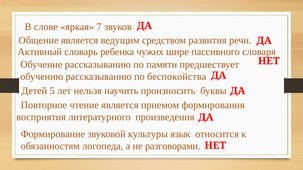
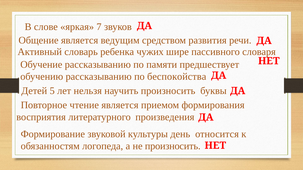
язык: язык -> день
не разговорами: разговорами -> произносить
